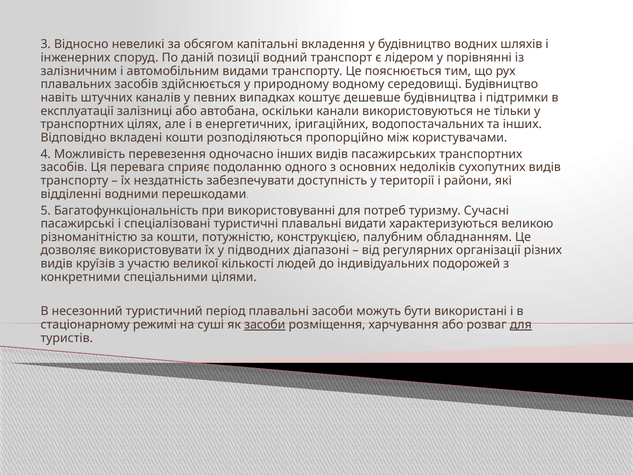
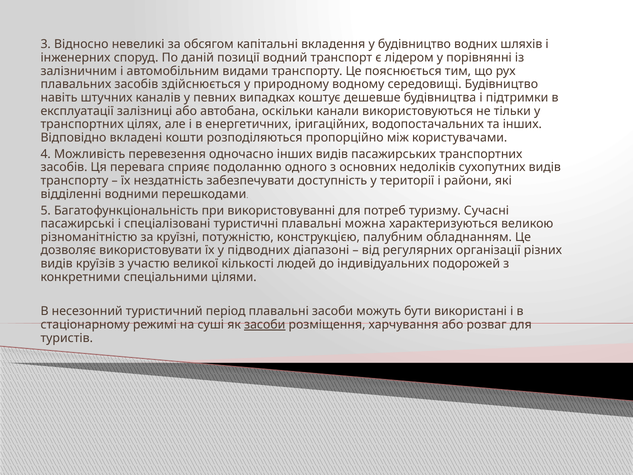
видати: видати -> можна
за кошти: кошти -> круїзні
для at (521, 325) underline: present -> none
